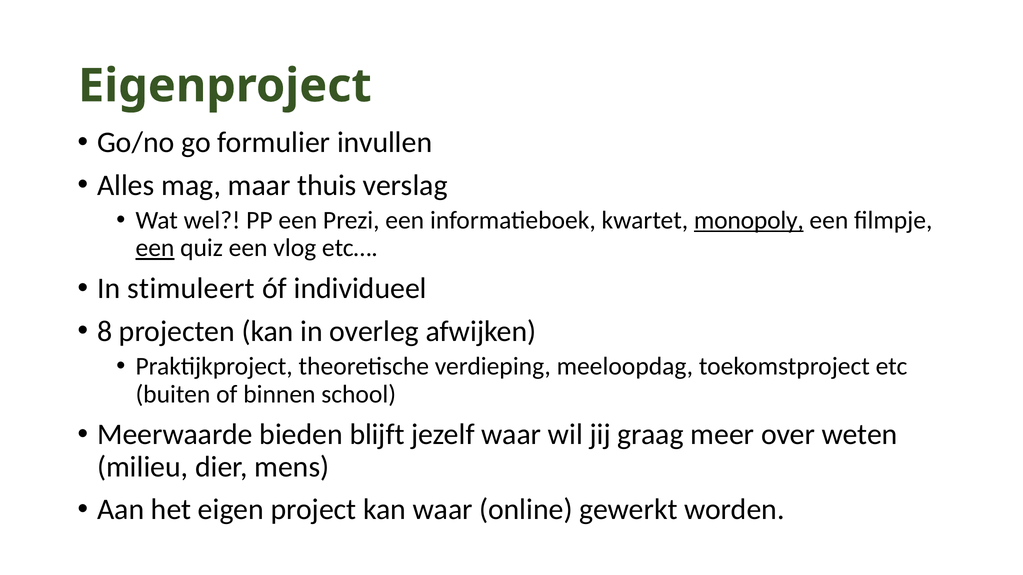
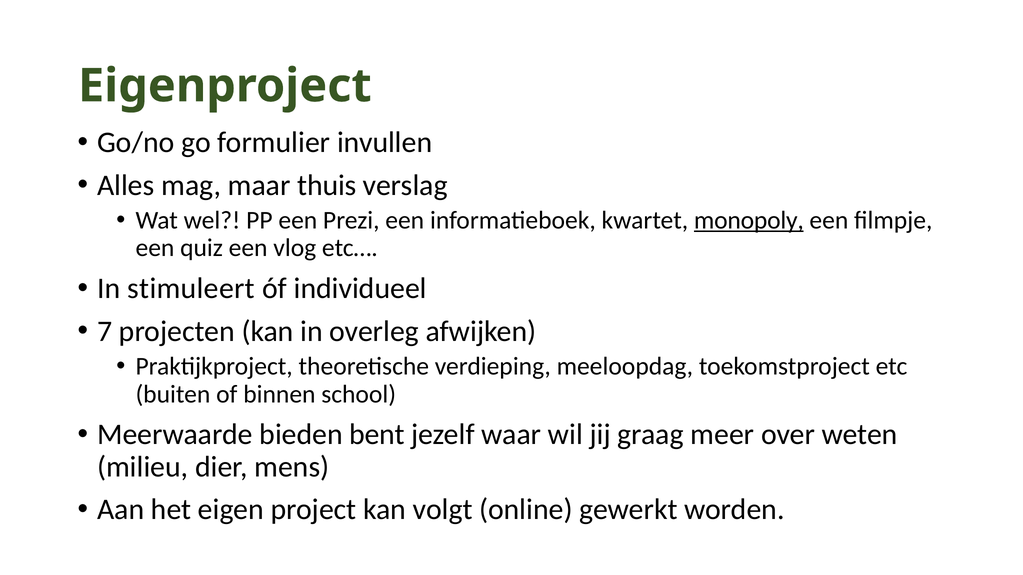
een at (155, 248) underline: present -> none
8: 8 -> 7
blijft: blijft -> bent
kan waar: waar -> volgt
